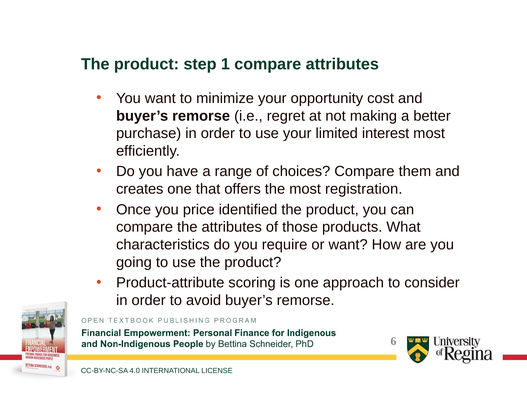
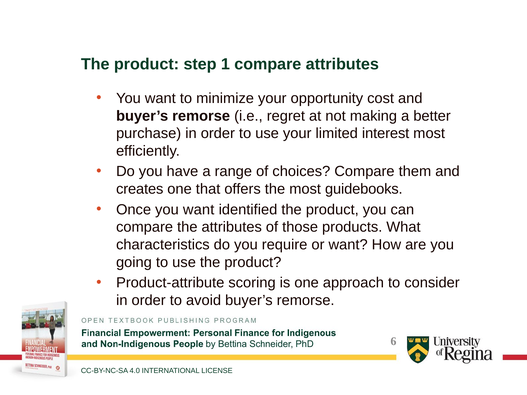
registration: registration -> guidebooks
Once you price: price -> want
